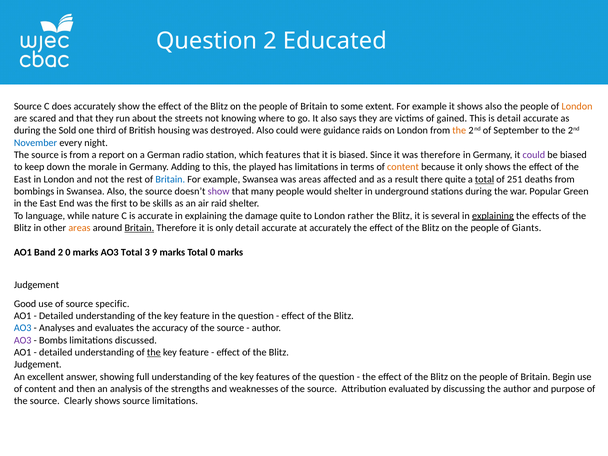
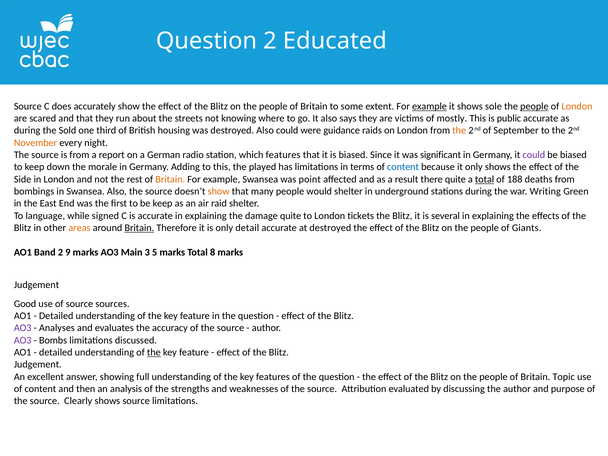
example at (429, 106) underline: none -> present
shows also: also -> sole
people at (534, 106) underline: none -> present
gained: gained -> mostly
is detail: detail -> public
November colour: blue -> orange
was therefore: therefore -> significant
content at (403, 167) colour: orange -> blue
East at (23, 179): East -> Side
Britain at (170, 179) colour: blue -> orange
was areas: areas -> point
251: 251 -> 188
show at (219, 191) colour: purple -> orange
Popular: Popular -> Writing
be skills: skills -> keep
nature: nature -> signed
rather: rather -> tickets
explaining at (493, 216) underline: present -> none
at accurately: accurately -> destroyed
2 0: 0 -> 9
AO3 Total: Total -> Main
9: 9 -> 5
Total 0: 0 -> 8
specific: specific -> sources
AO3 at (23, 328) colour: blue -> purple
Begin: Begin -> Topic
